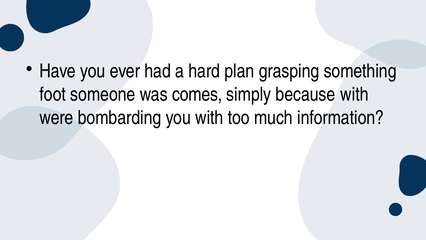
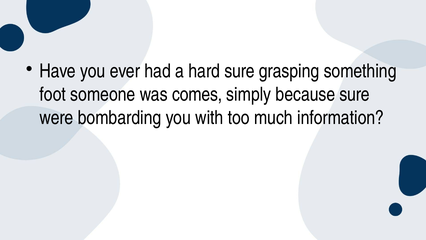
hard plan: plan -> sure
because with: with -> sure
